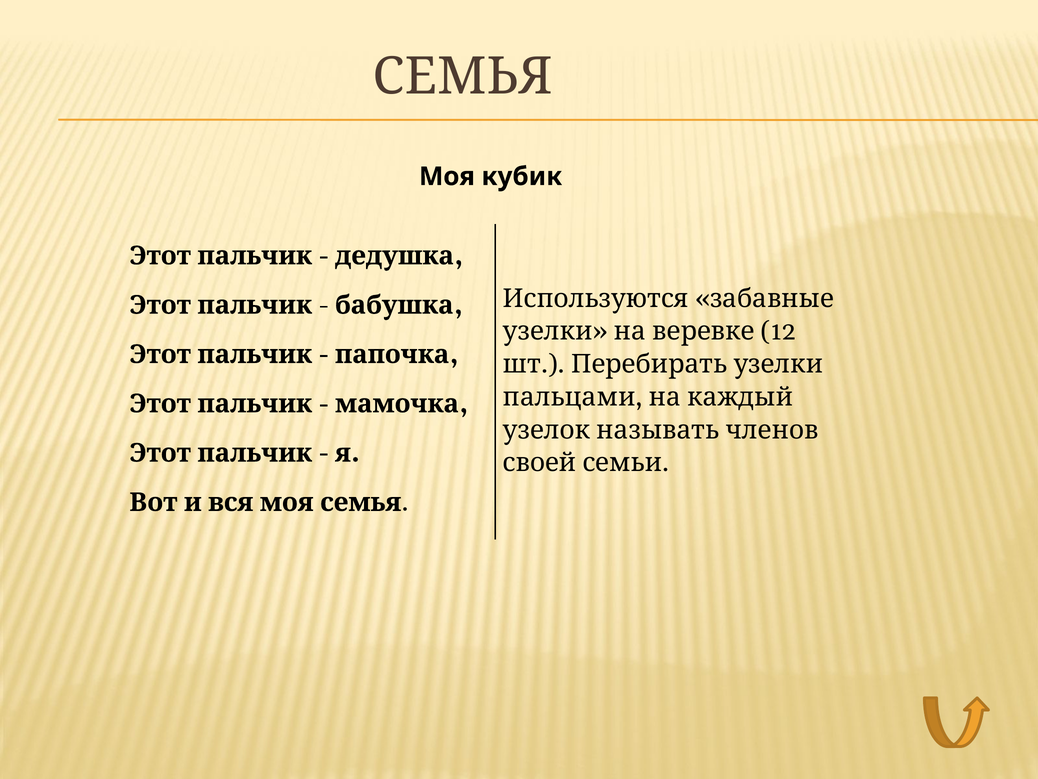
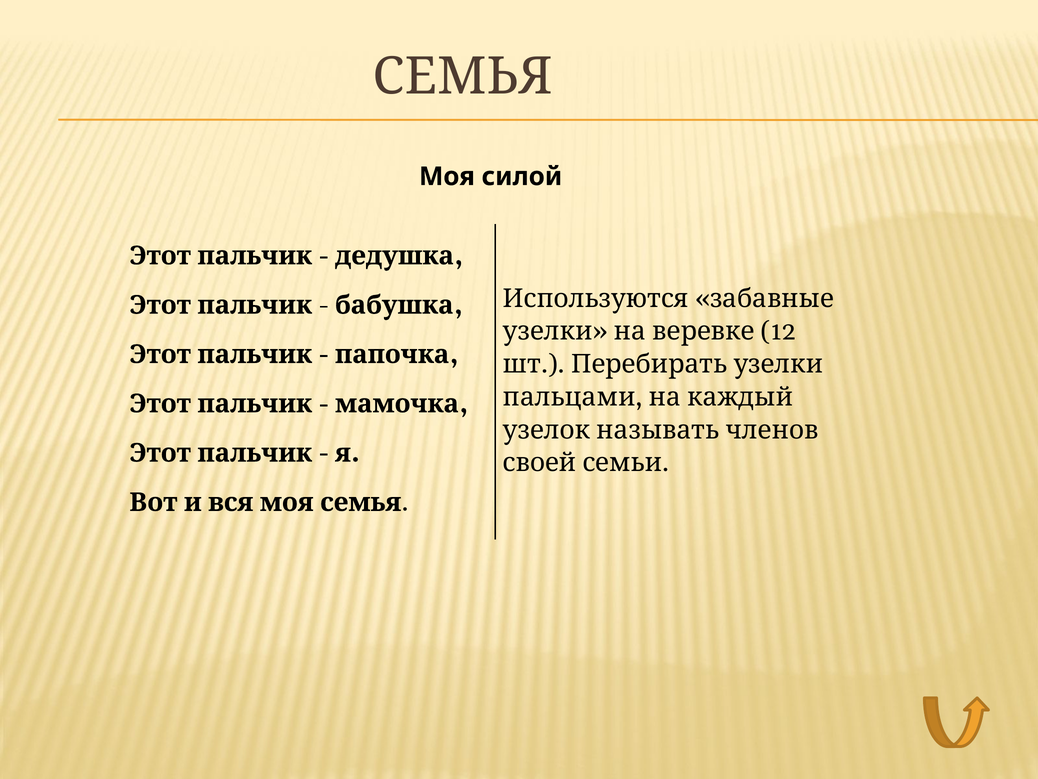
кубик: кубик -> силой
